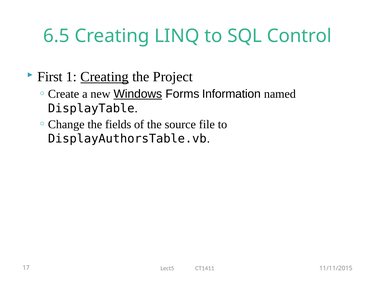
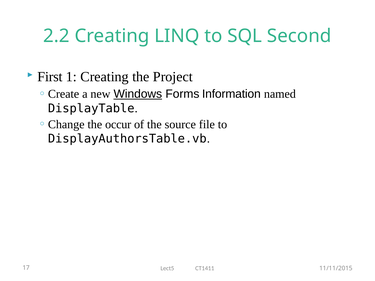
6.5: 6.5 -> 2.2
Control: Control -> Second
Creating at (105, 77) underline: present -> none
fields: fields -> occur
